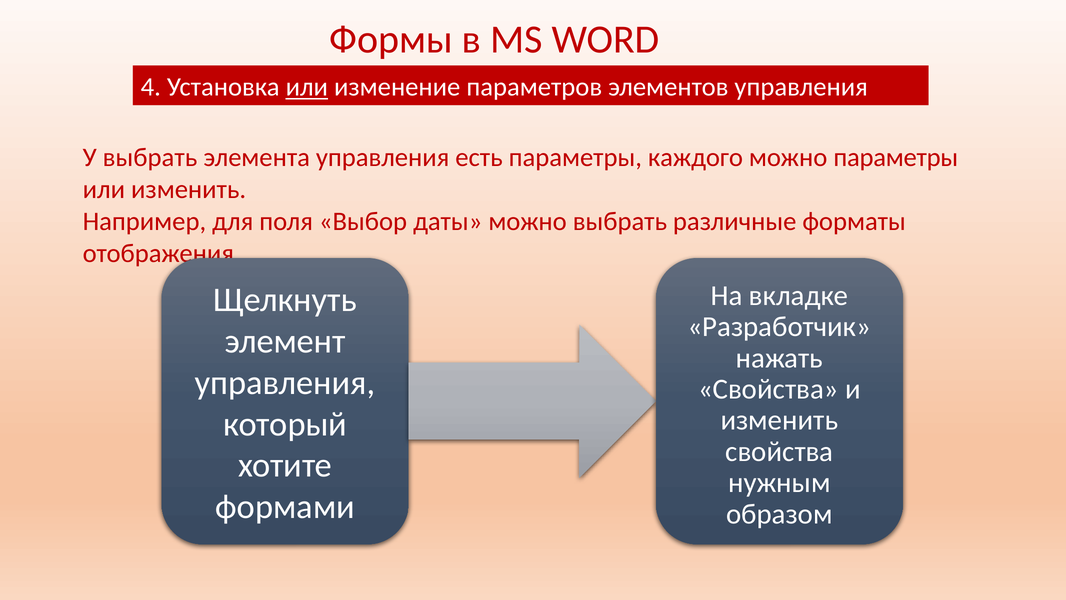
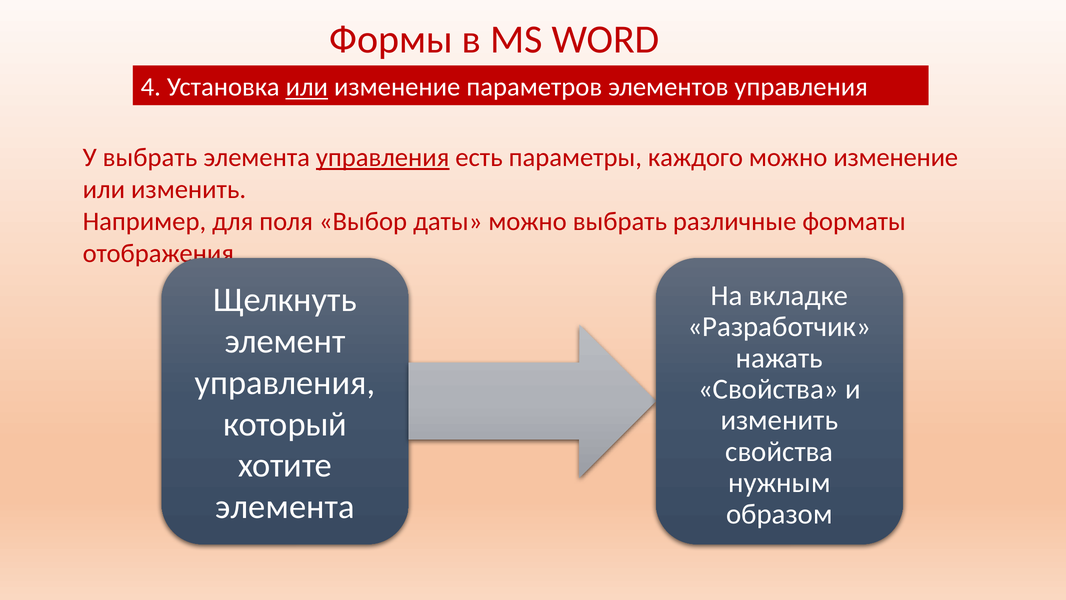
управления at (383, 157) underline: none -> present
можно параметры: параметры -> изменение
формами at (285, 507): формами -> элемента
